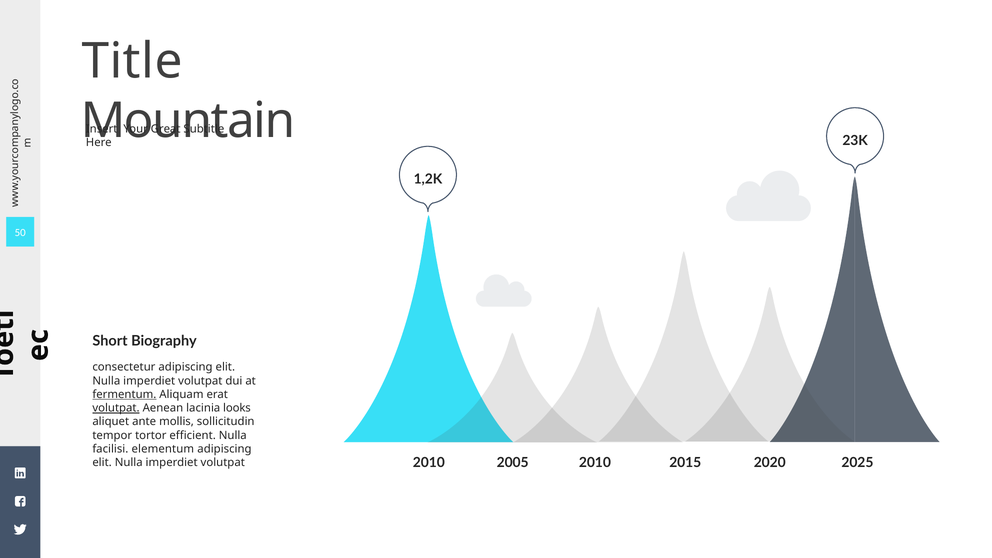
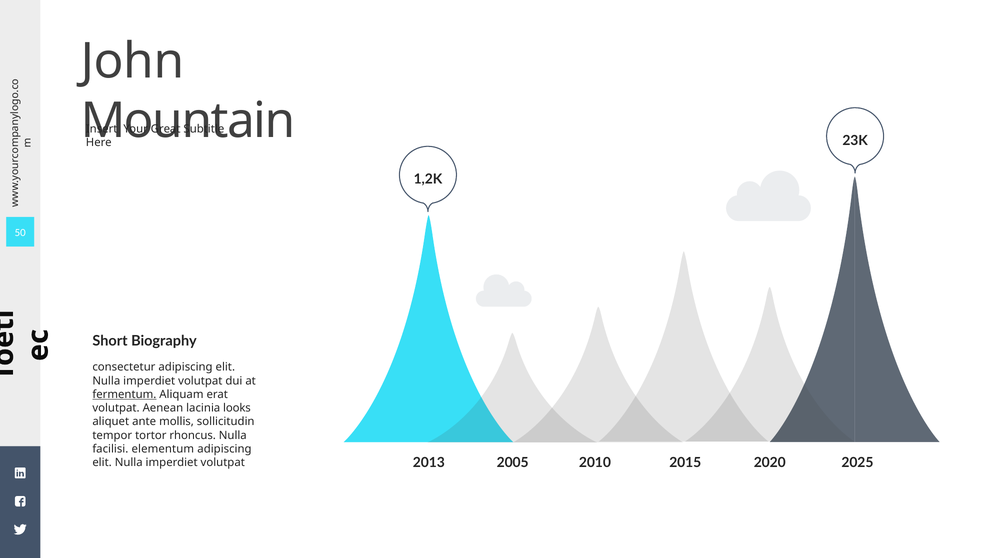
Title: Title -> John
volutpat at (116, 408) underline: present -> none
efficient: efficient -> rhoncus
2010 at (429, 463): 2010 -> 2013
